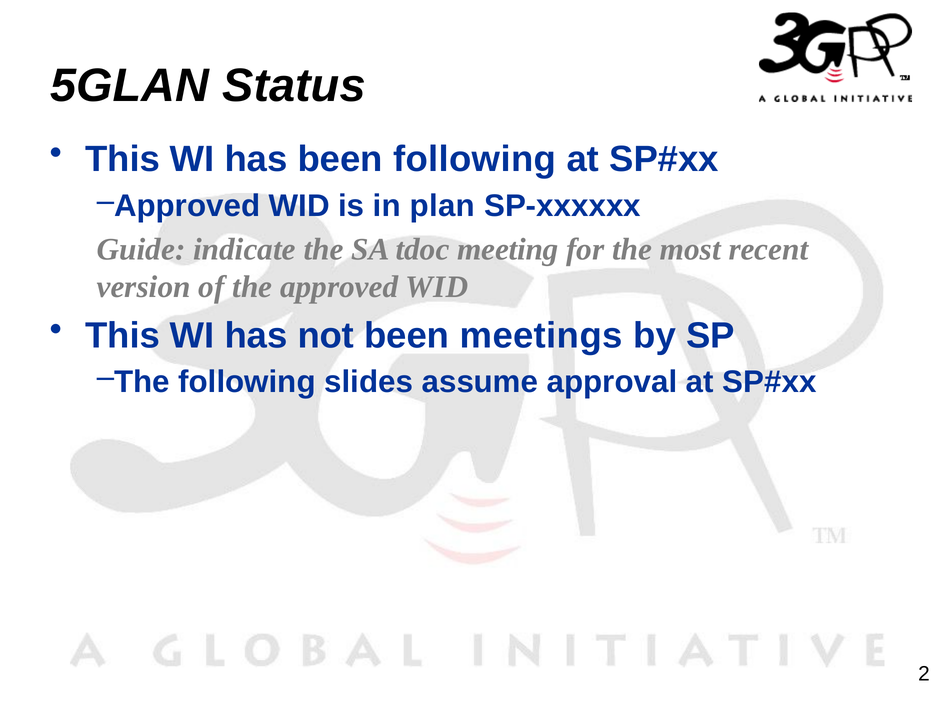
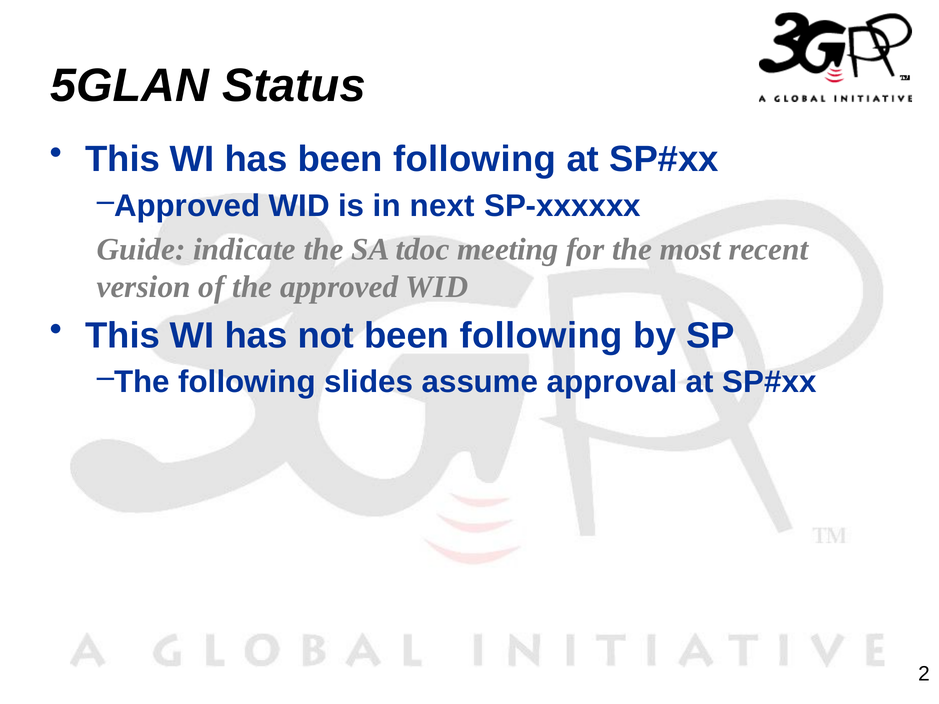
plan: plan -> next
not been meetings: meetings -> following
